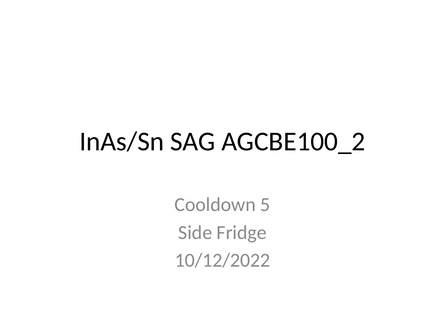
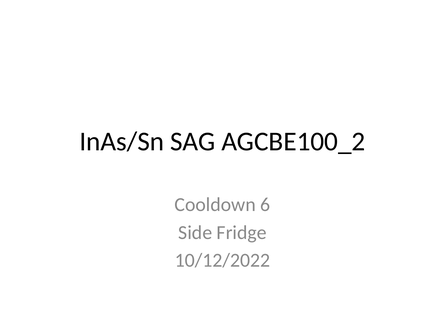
5: 5 -> 6
